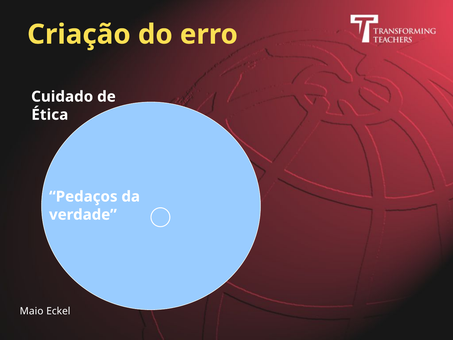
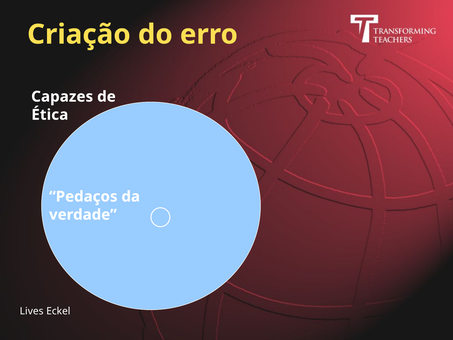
Cuidado: Cuidado -> Capazes
Maio: Maio -> Lives
